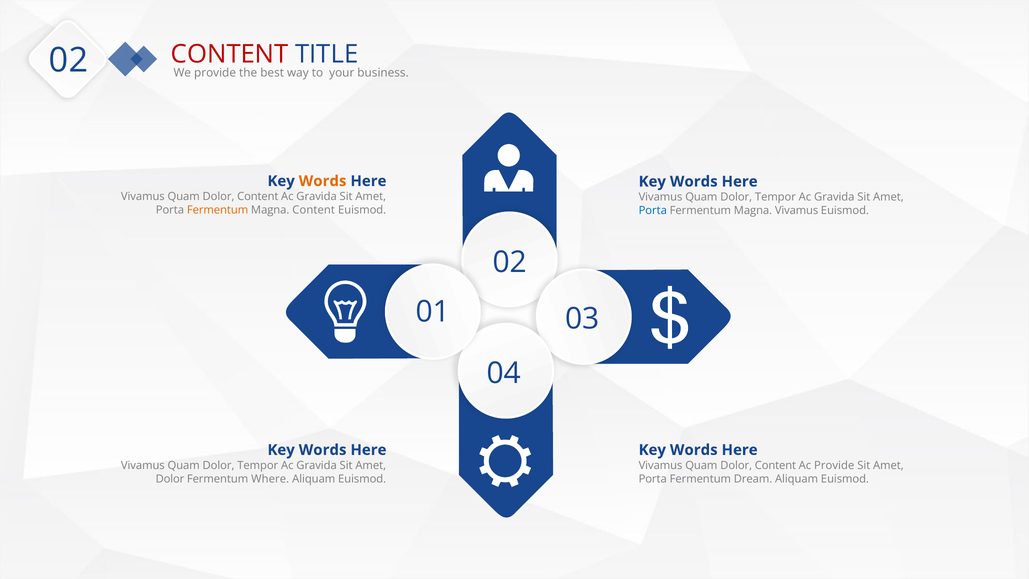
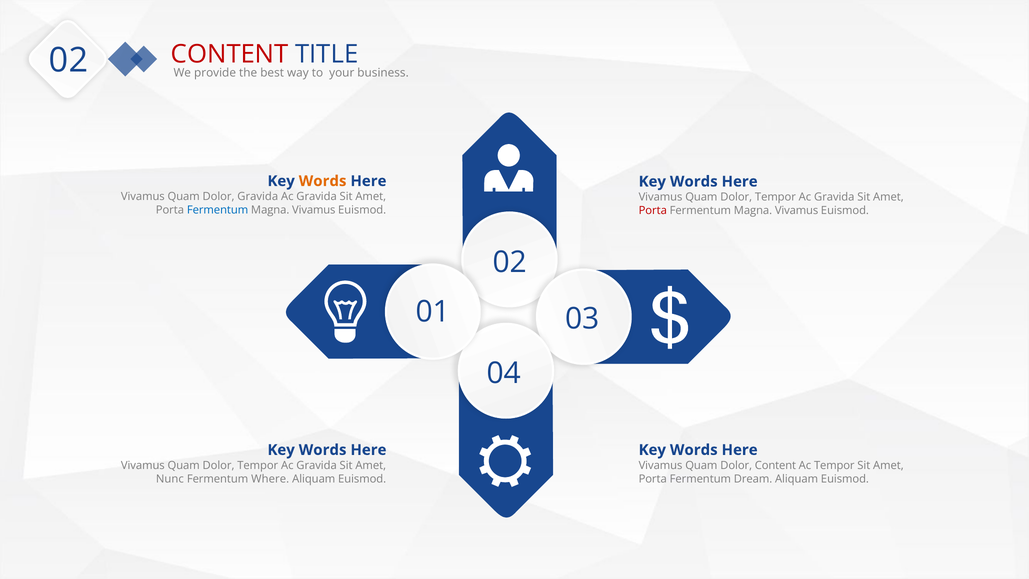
Content at (258, 197): Content -> Gravida
Fermentum at (218, 210) colour: orange -> blue
Content at (314, 210): Content -> Vivamus
Porta at (653, 210) colour: blue -> red
Ac Provide: Provide -> Tempor
Dolor at (170, 479): Dolor -> Nunc
